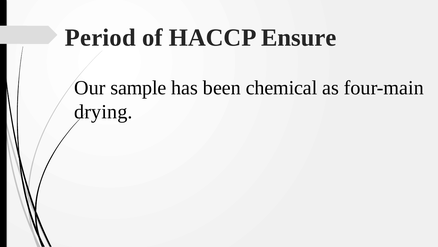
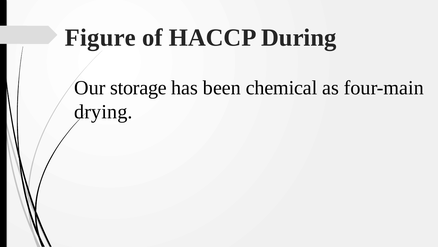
Period: Period -> Figure
Ensure: Ensure -> During
sample: sample -> storage
